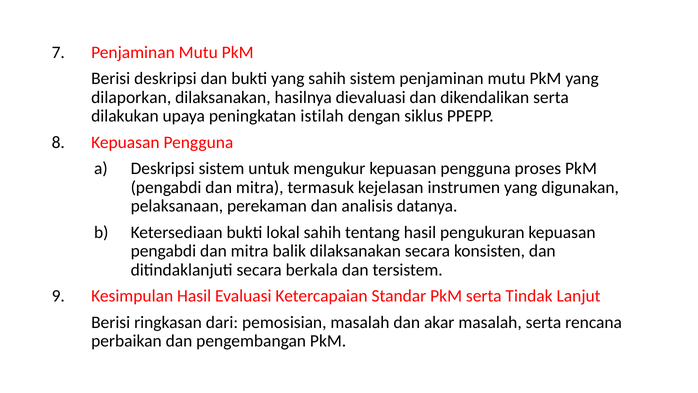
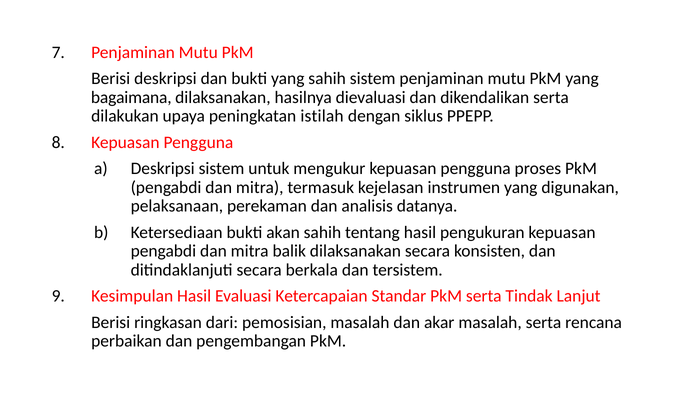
dilaporkan: dilaporkan -> bagaimana
lokal: lokal -> akan
